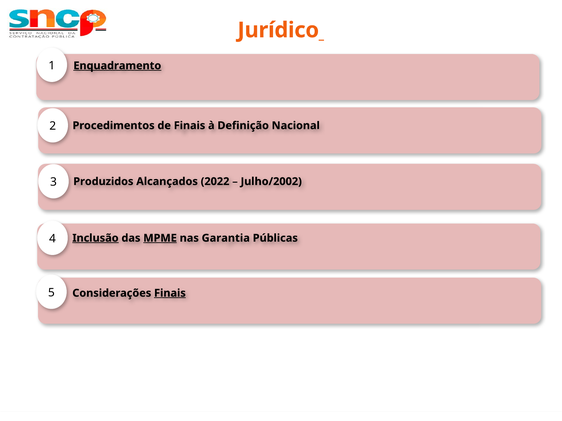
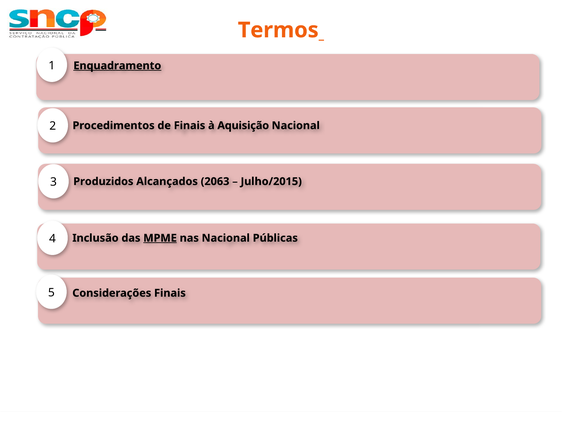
Jurídico: Jurídico -> Termos
Definição: Definição -> Aquisição
2022: 2022 -> 2063
Julho/2002: Julho/2002 -> Julho/2015
Inclusão underline: present -> none
nas Garantia: Garantia -> Nacional
Finais at (170, 293) underline: present -> none
